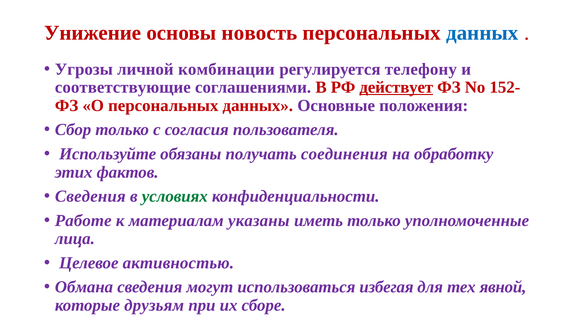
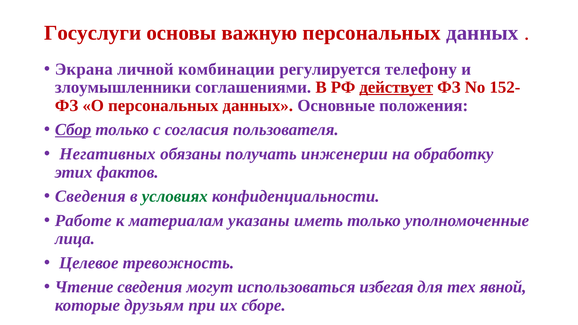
Унижение: Унижение -> Госуслуги
новость: новость -> важную
данных at (482, 33) colour: blue -> purple
Угрозы: Угрозы -> Экрана
соответствующие: соответствующие -> злоумышленники
Сбор underline: none -> present
Используйте: Используйте -> Негативных
соединения: соединения -> инженерии
активностью: активностью -> тревожность
Обмана: Обмана -> Чтение
